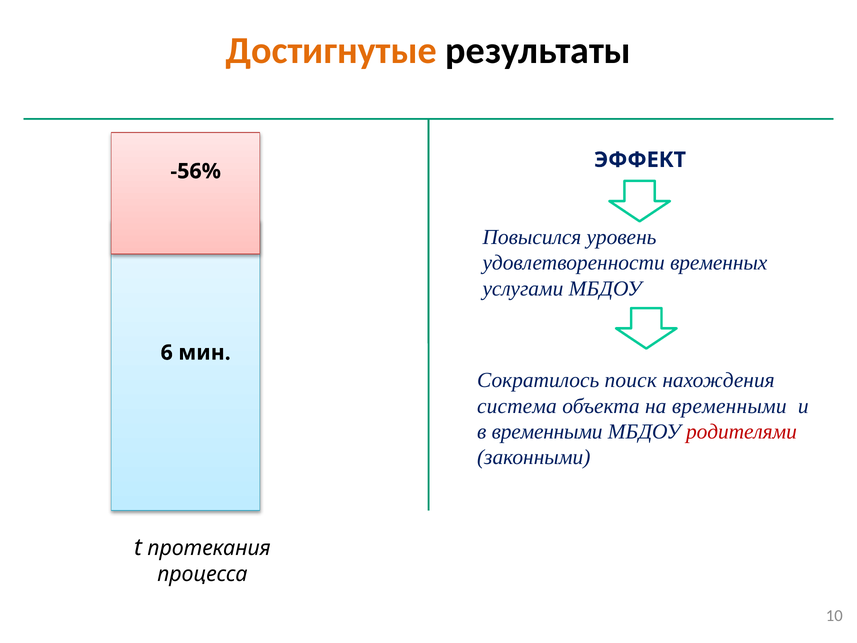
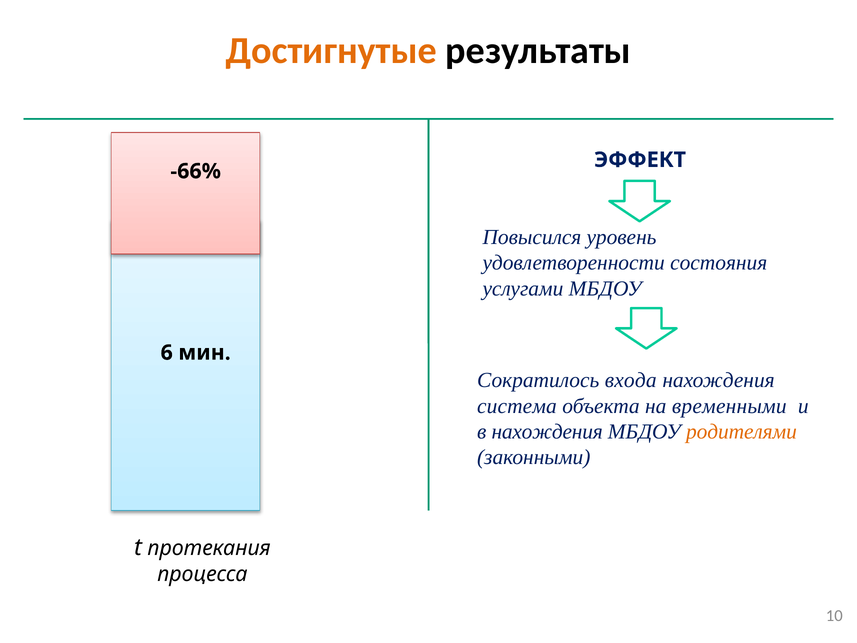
-56%: -56% -> -66%
временных: временных -> состояния
поиск: поиск -> входа
в временными: временными -> нахождения
родителями colour: red -> orange
